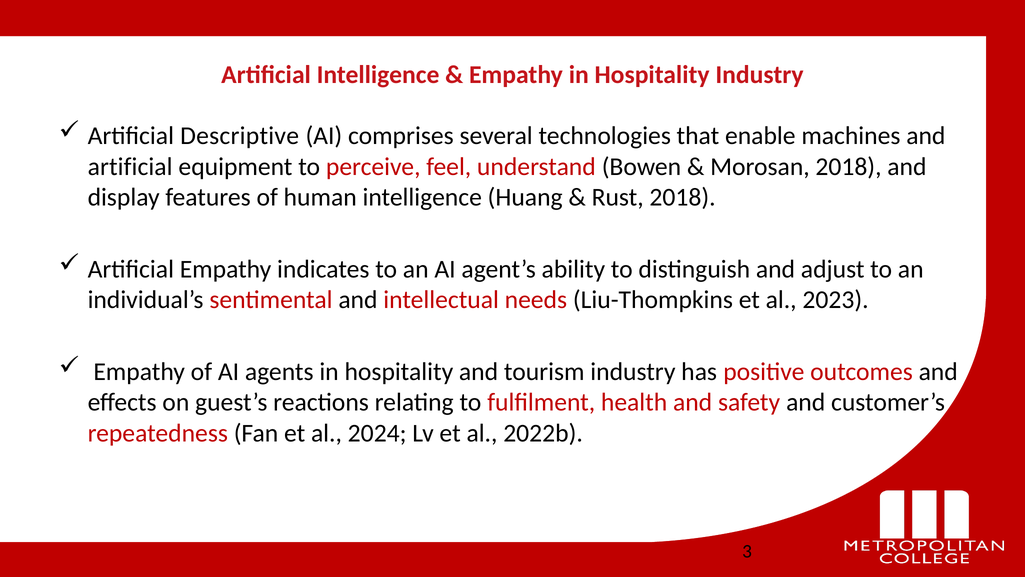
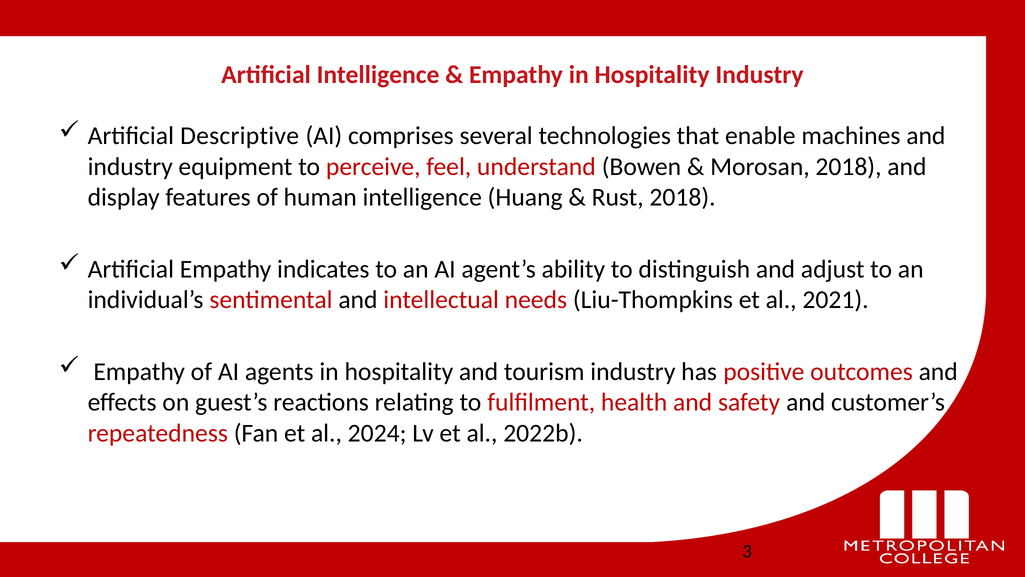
artificial at (130, 166): artificial -> industry
2023: 2023 -> 2021
